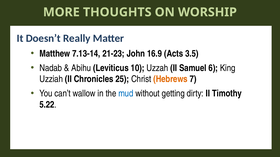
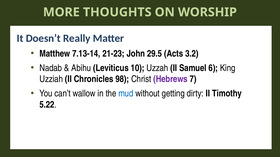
16.9: 16.9 -> 29.5
3.5: 3.5 -> 3.2
25: 25 -> 98
Hebrews colour: orange -> purple
